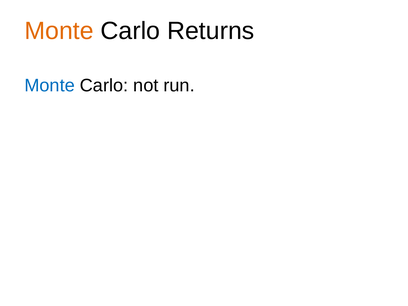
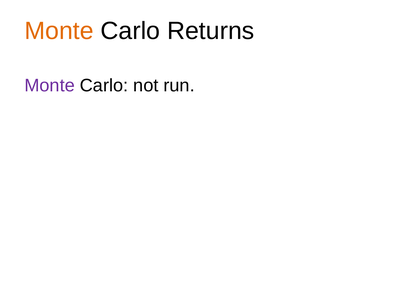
Monte at (50, 86) colour: blue -> purple
